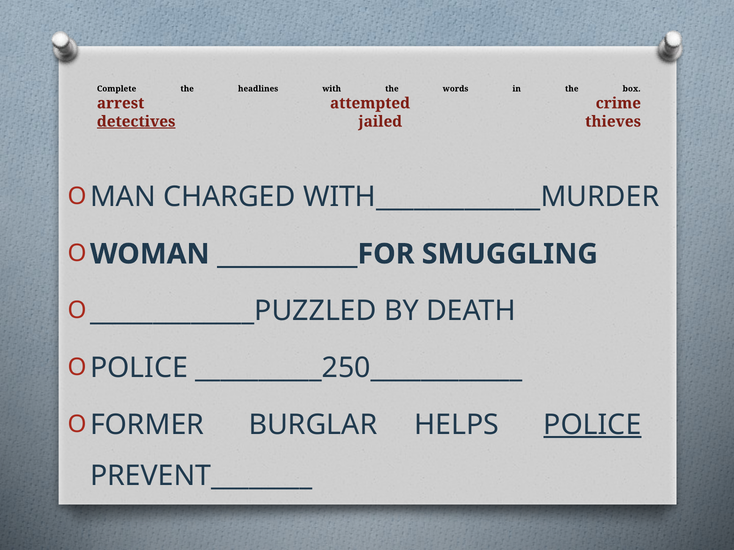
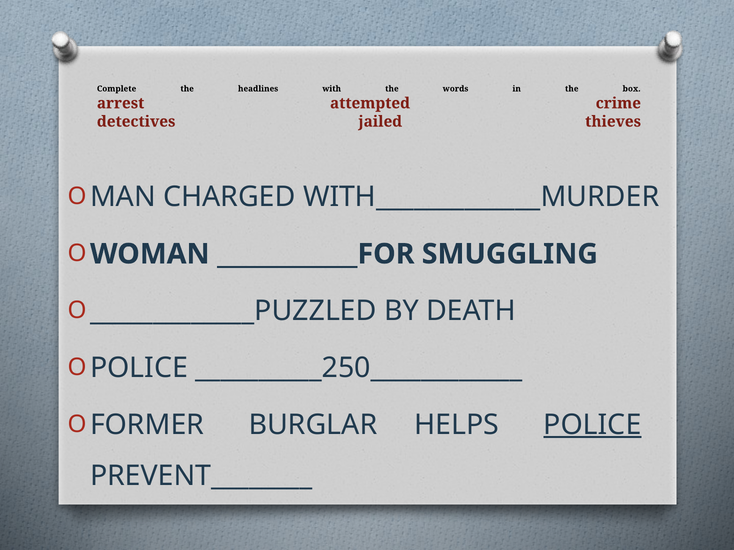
detectives underline: present -> none
